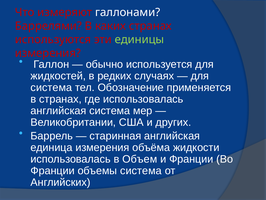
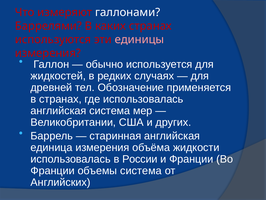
единицы colour: light green -> pink
система at (51, 87): система -> древней
Объем: Объем -> России
